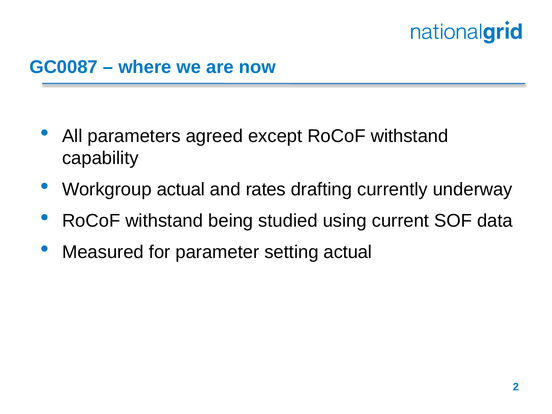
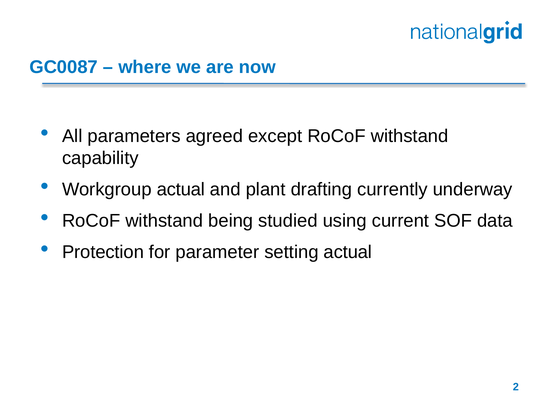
rates: rates -> plant
Measured: Measured -> Protection
